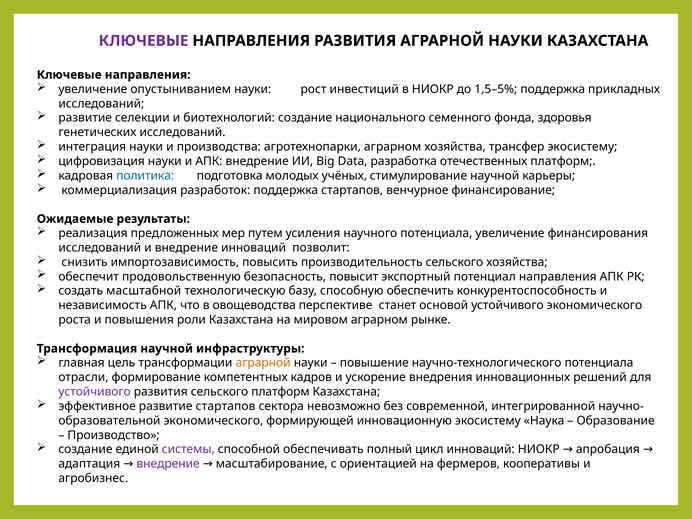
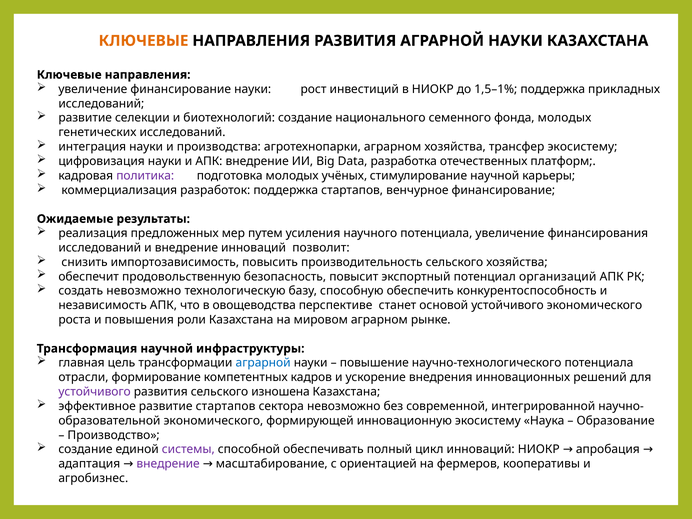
КЛЮЧЕВЫЕ at (144, 41) colour: purple -> orange
увеличение опустыниванием: опустыниванием -> финансирование
1,5–5%: 1,5–5% -> 1,5–1%
фонда здоровья: здоровья -> молодых
политика colour: blue -> purple
потенциал направления: направления -> организаций
создать масштабной: масштабной -> невозможно
аграрной at (263, 363) colour: orange -> blue
сельского платформ: платформ -> изношена
